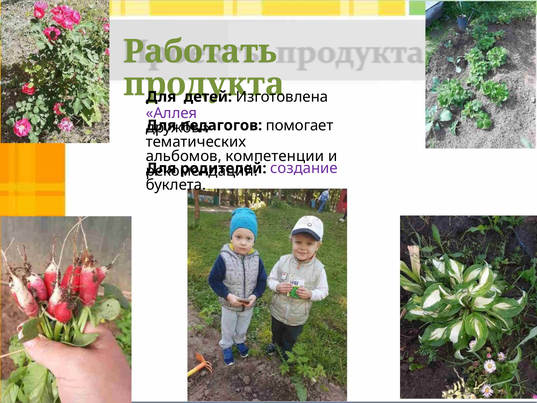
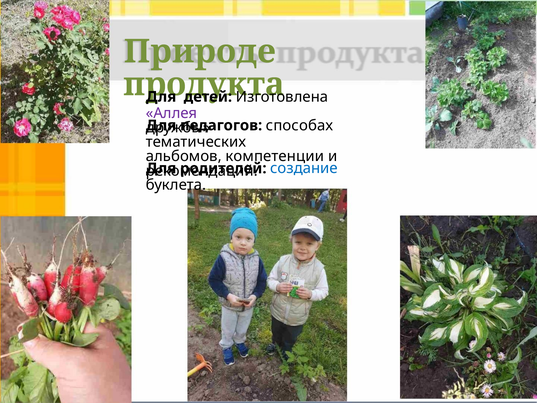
Работать: Работать -> Природе
помогает: помогает -> способах
создание colour: purple -> blue
